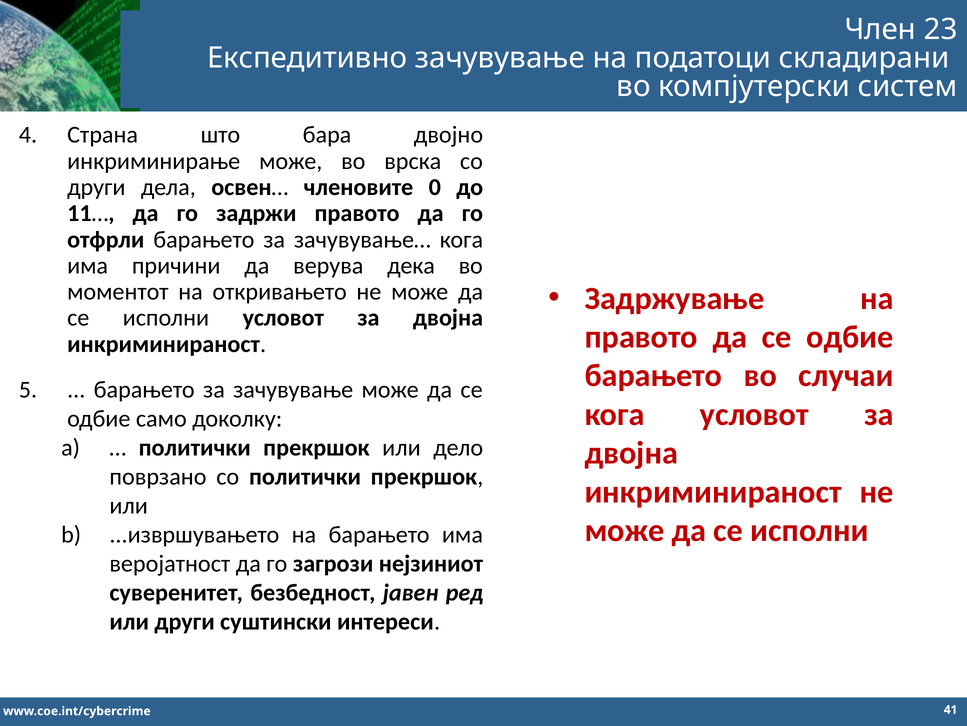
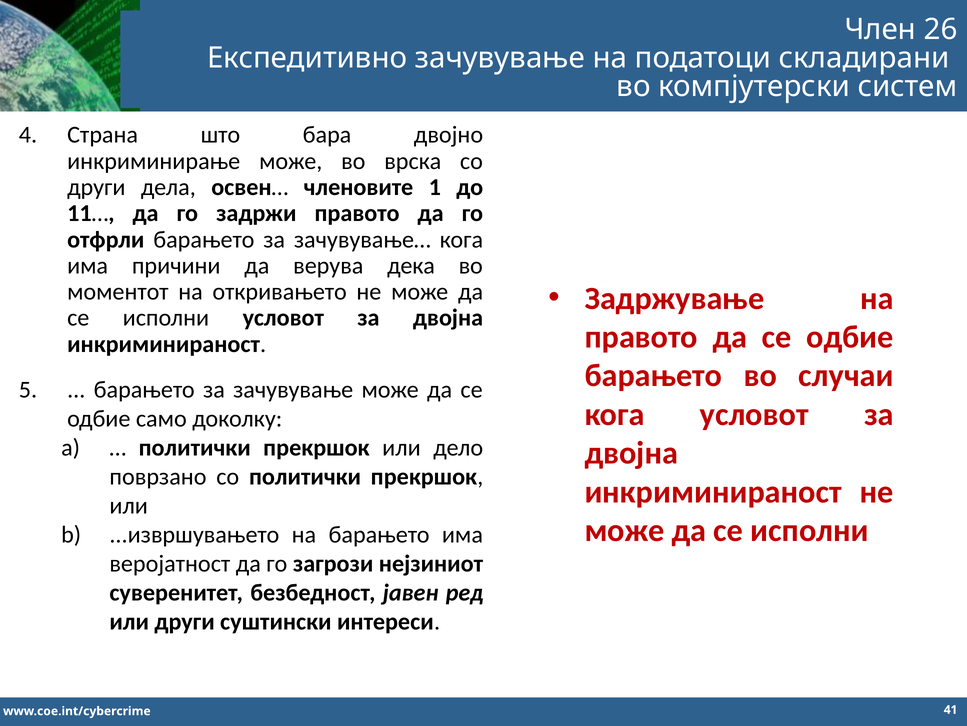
23: 23 -> 26
0: 0 -> 1
